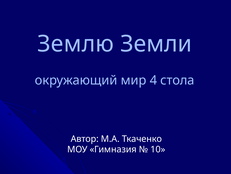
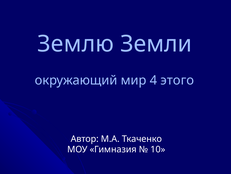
стола: стола -> этого
